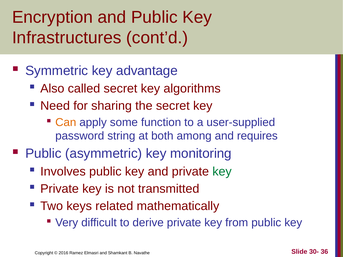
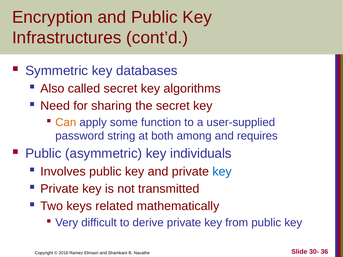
advantage: advantage -> databases
monitoring: monitoring -> individuals
key at (222, 172) colour: green -> blue
